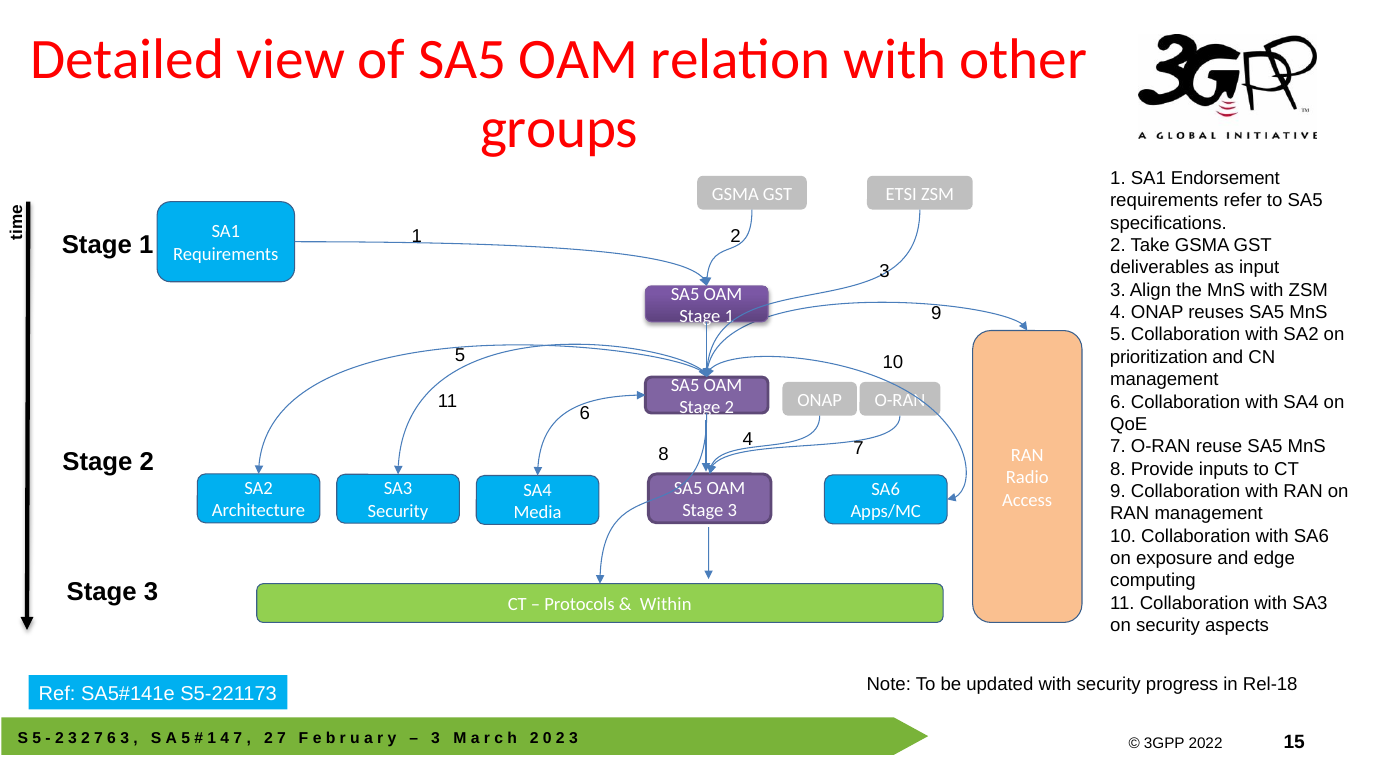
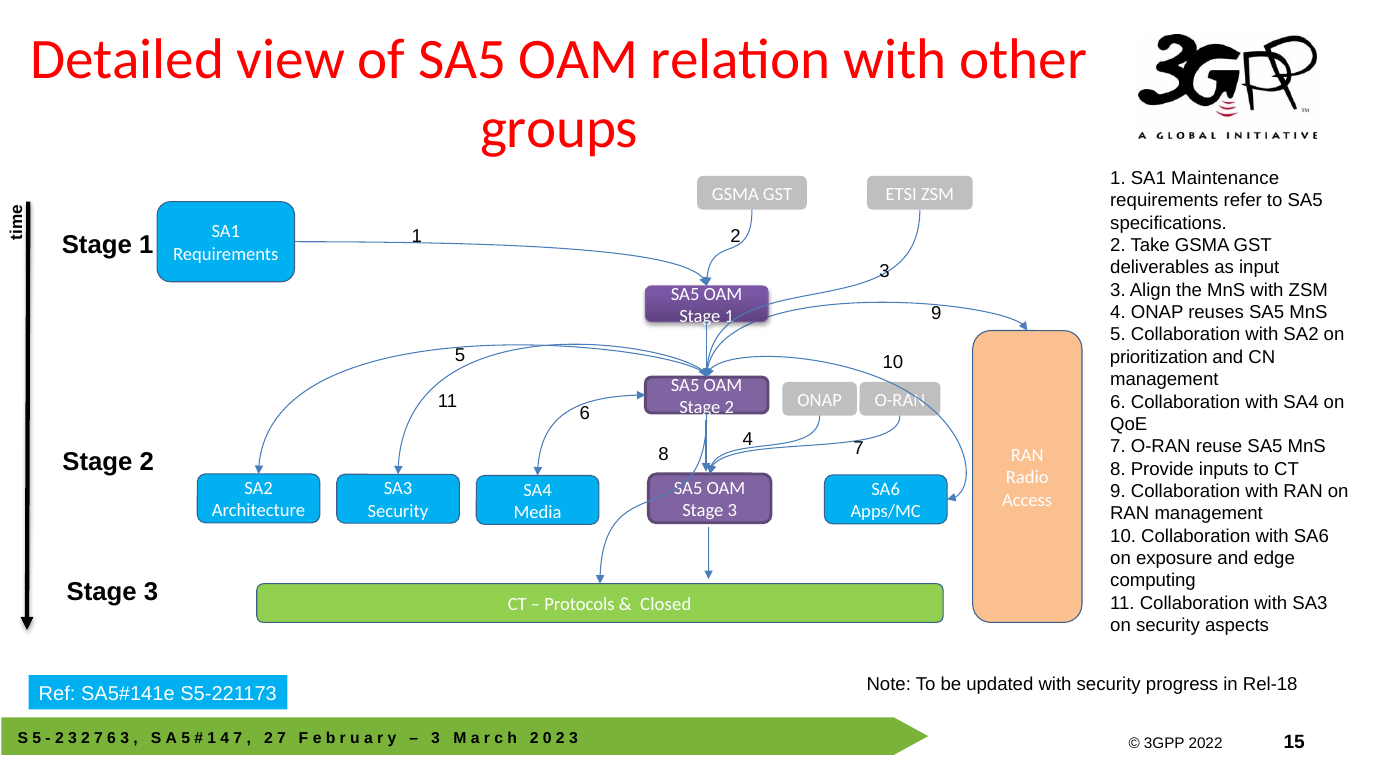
Endorsement: Endorsement -> Maintenance
Within: Within -> Closed
